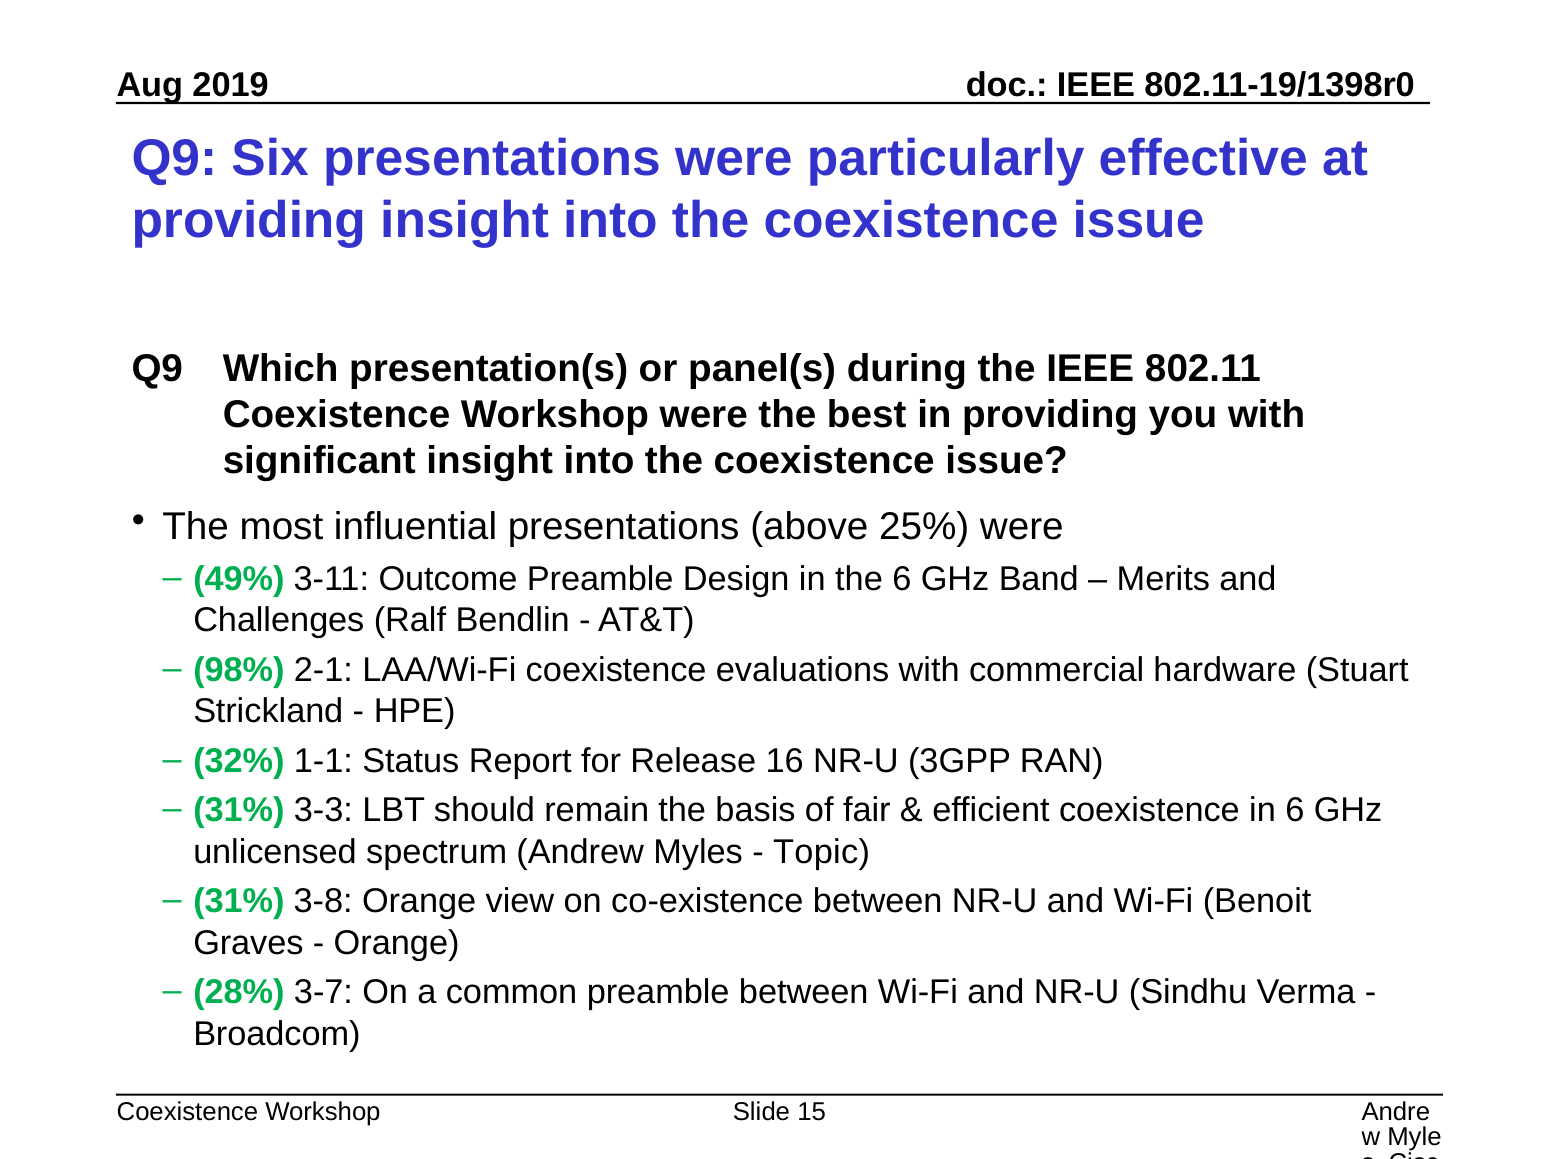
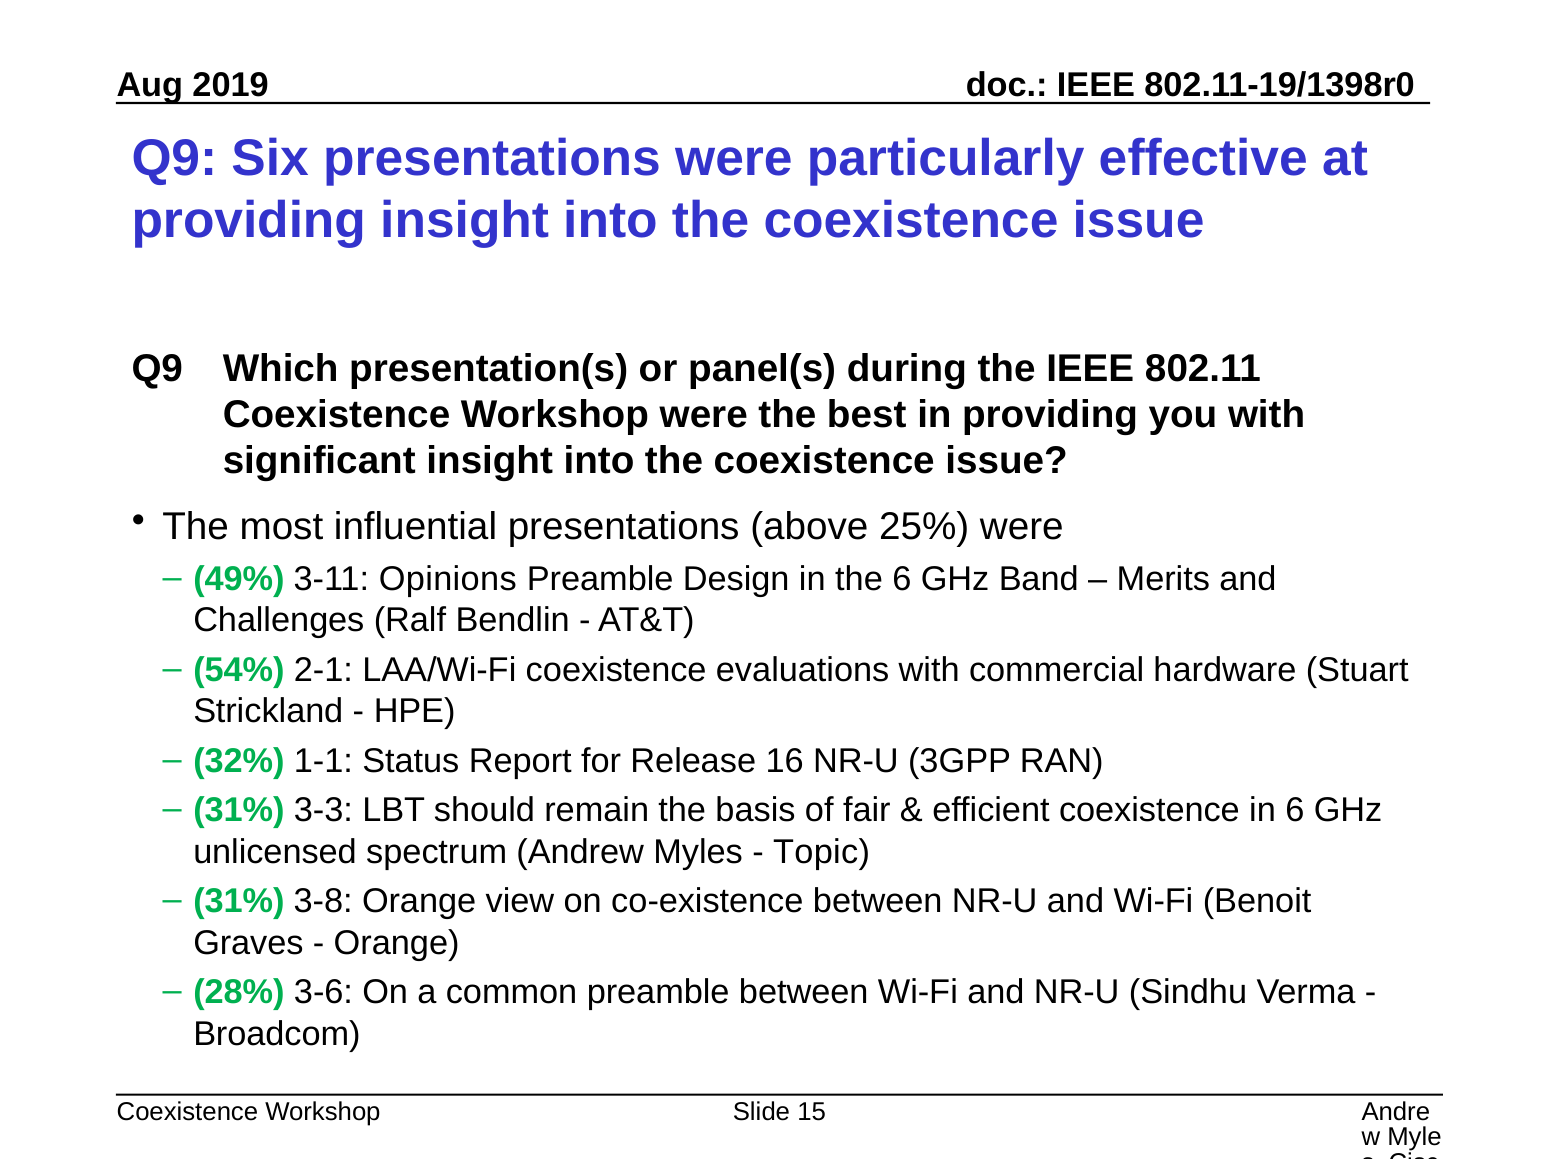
Outcome: Outcome -> Opinions
98%: 98% -> 54%
3-7: 3-7 -> 3-6
